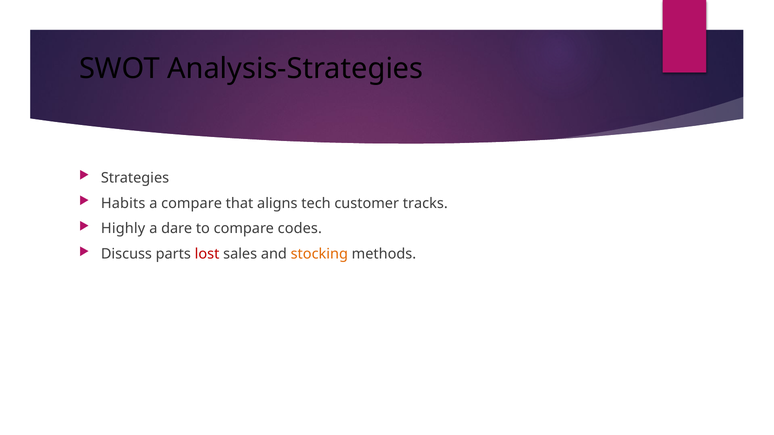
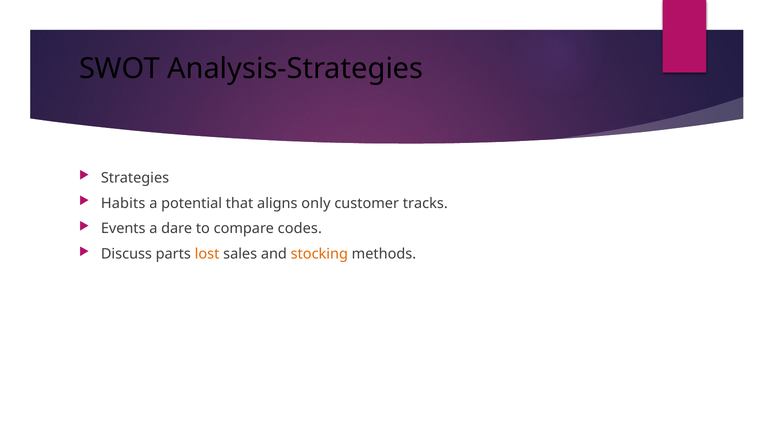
a compare: compare -> potential
tech: tech -> only
Highly: Highly -> Events
lost colour: red -> orange
